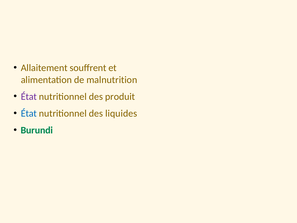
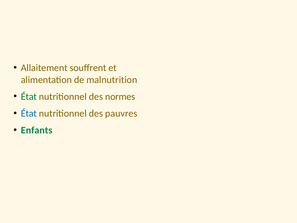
État at (29, 97) colour: purple -> green
produit: produit -> normes
liquides: liquides -> pauvres
Burundi: Burundi -> Enfants
